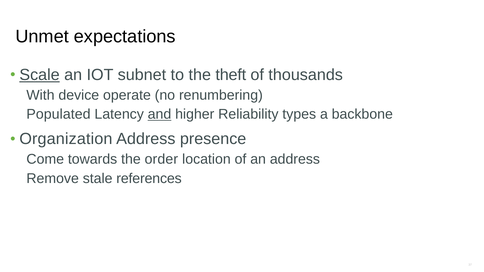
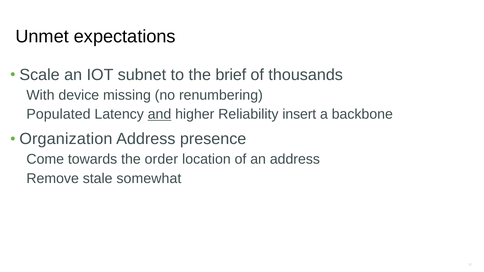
Scale underline: present -> none
theft: theft -> brief
operate: operate -> missing
types: types -> insert
references: references -> somewhat
